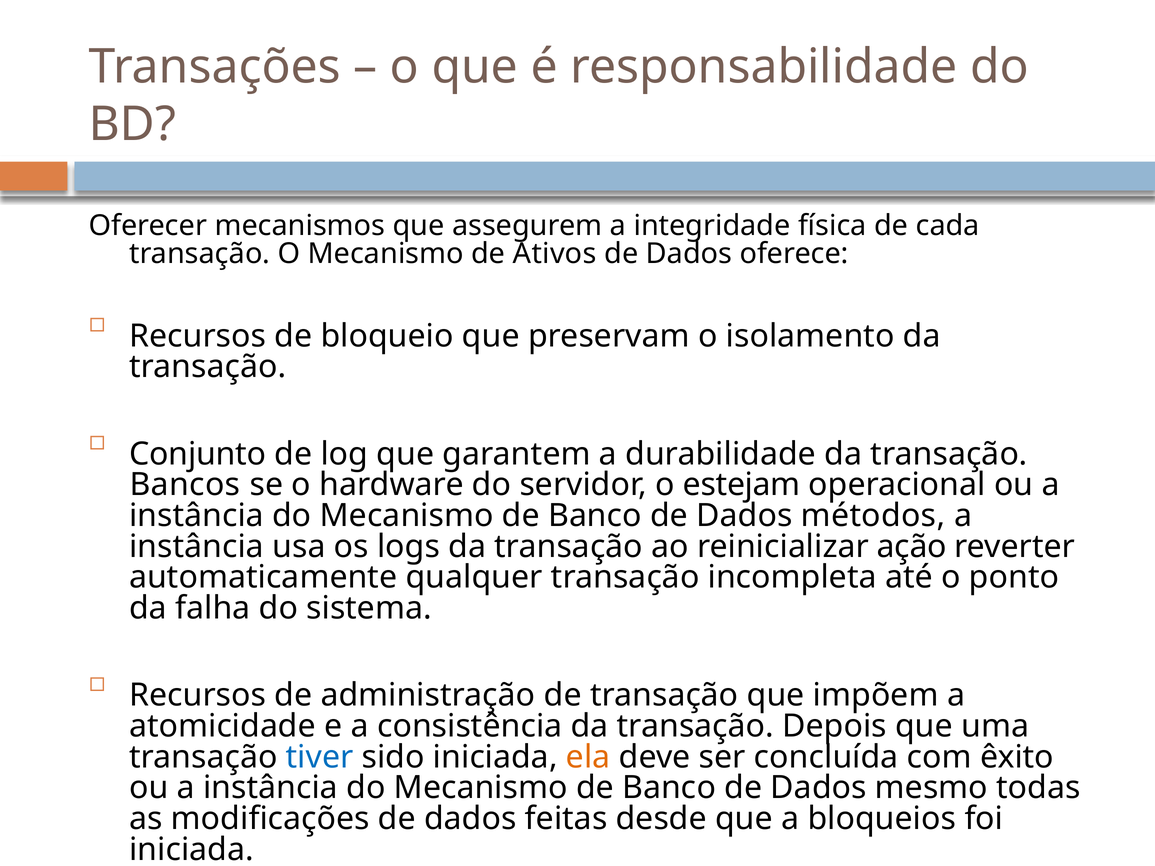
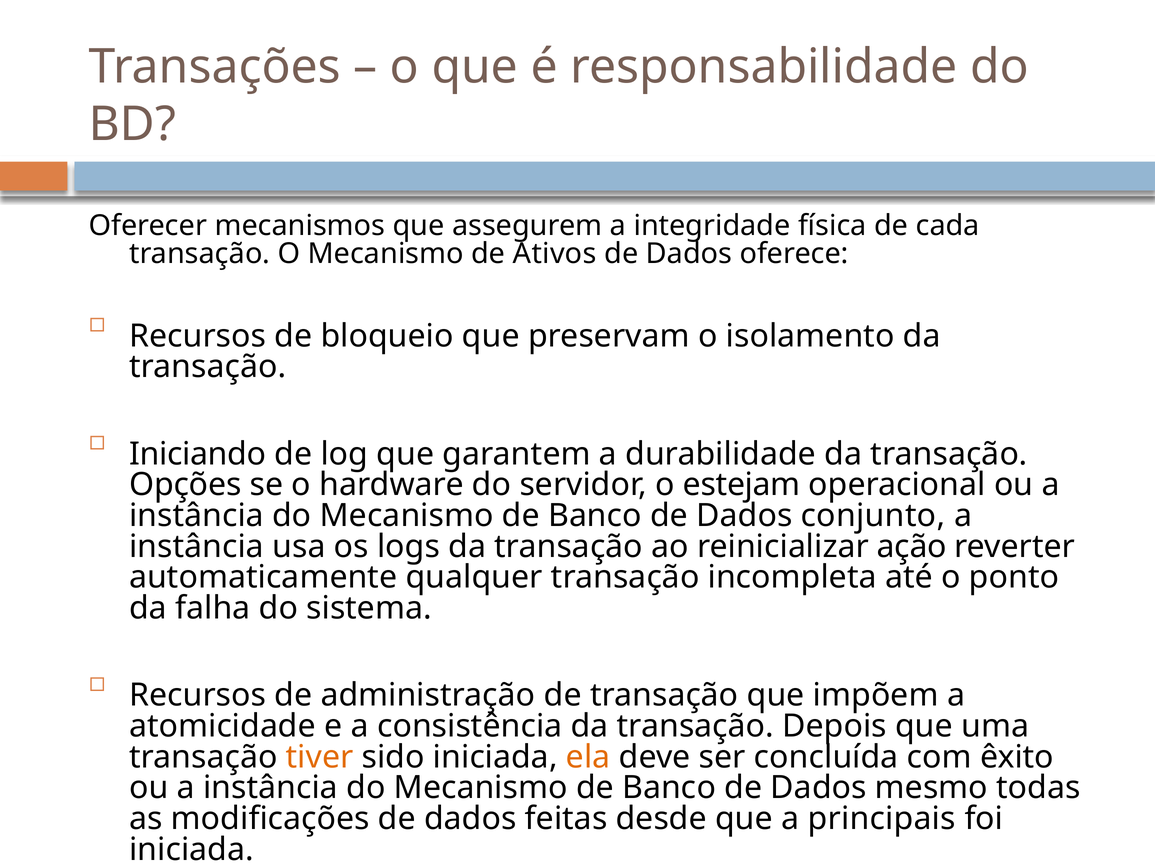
Conjunto: Conjunto -> Iniciando
Bancos: Bancos -> Opções
métodos: métodos -> conjunto
tiver colour: blue -> orange
bloqueios: bloqueios -> principais
